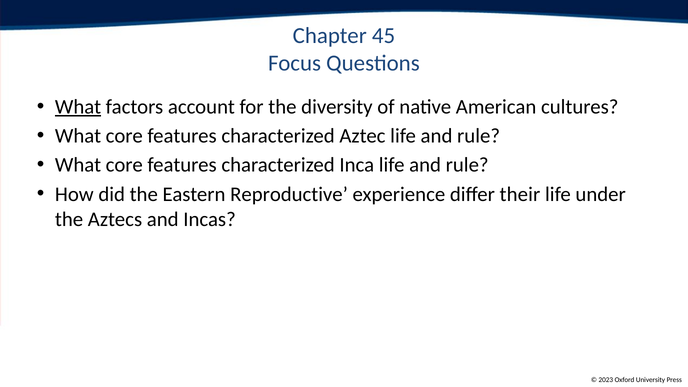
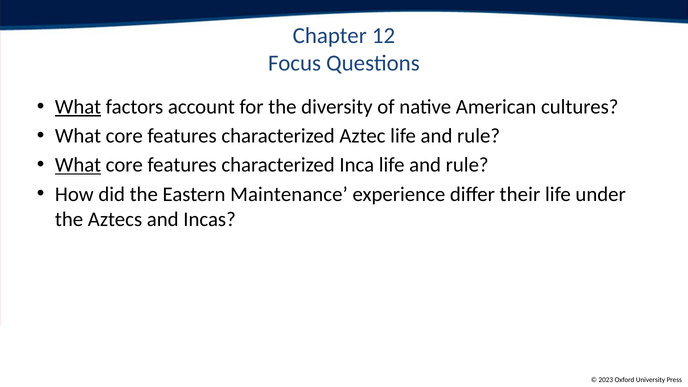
45: 45 -> 12
What at (78, 165) underline: none -> present
Reproductive: Reproductive -> Maintenance
